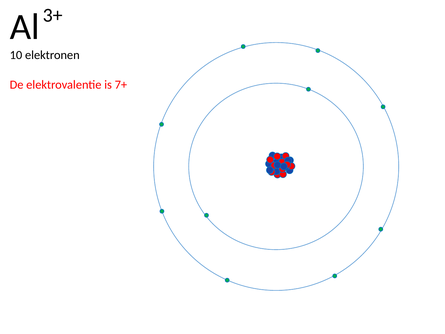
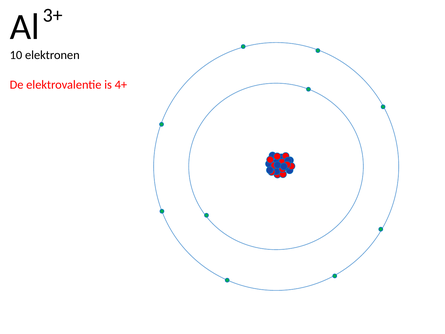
7+: 7+ -> 4+
